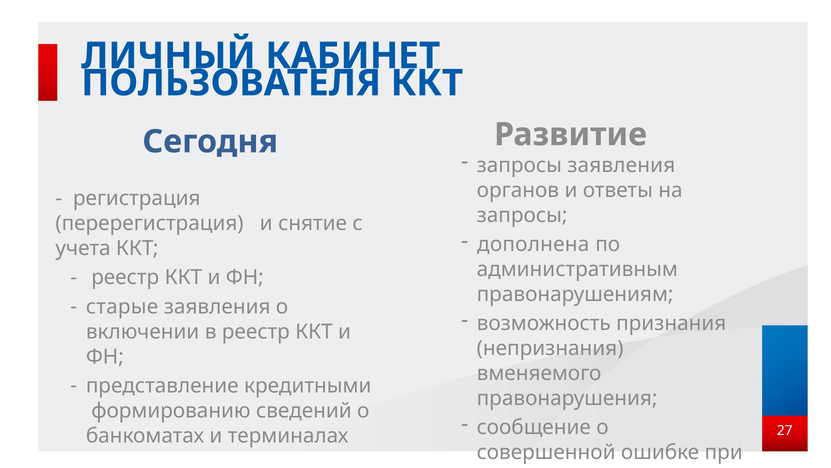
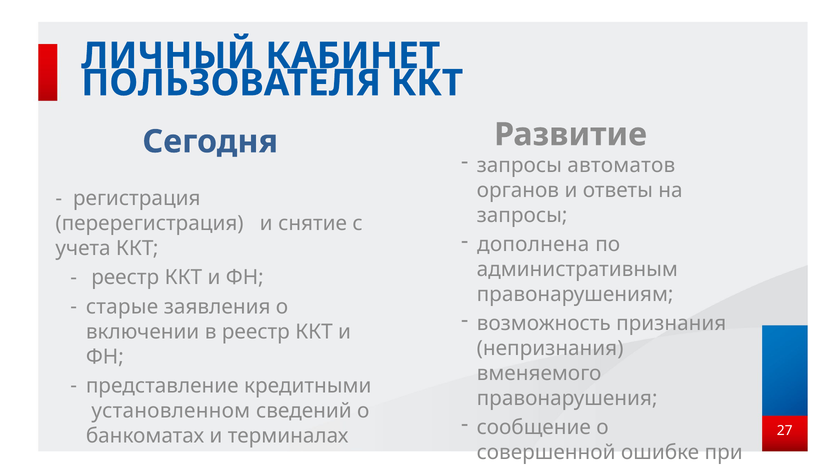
запросы заявления: заявления -> автоматов
формированию: формированию -> установленном
